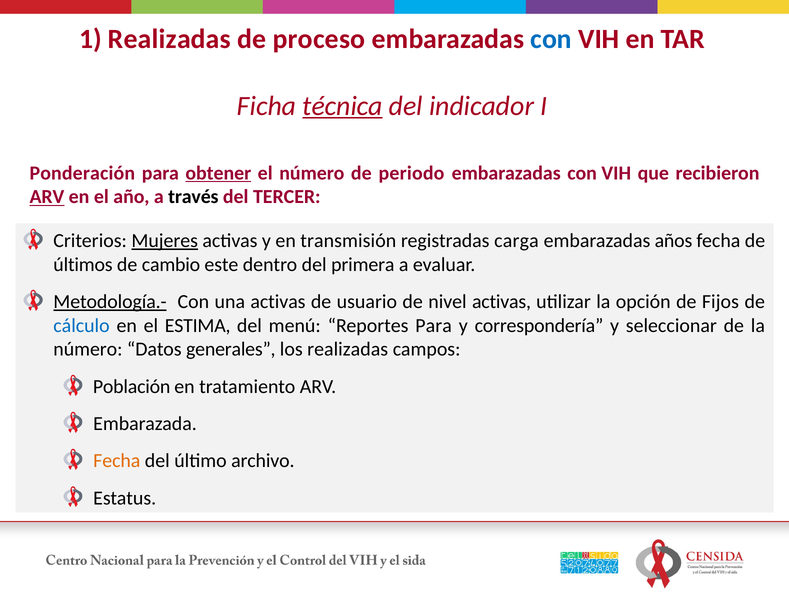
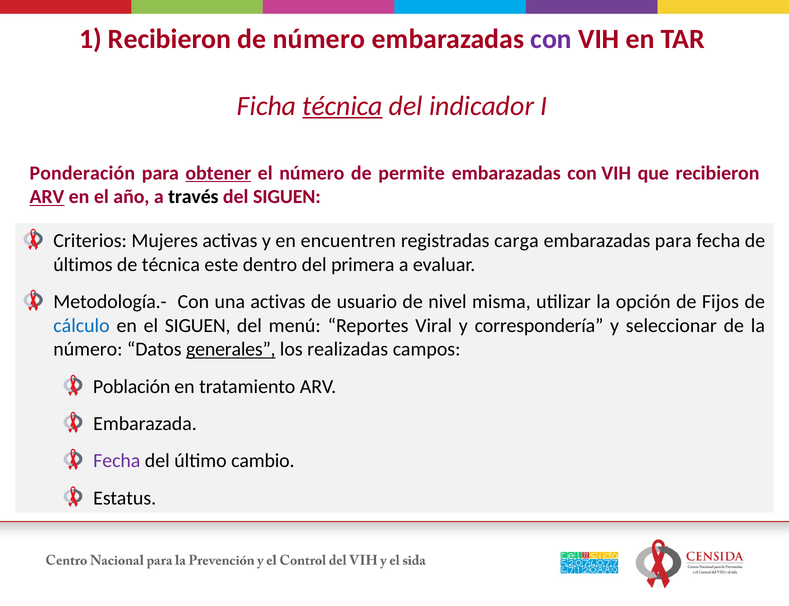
1 Realizadas: Realizadas -> Recibieron
de proceso: proceso -> número
con at (551, 39) colour: blue -> purple
periodo: periodo -> permite
del TERCER: TERCER -> SIGUEN
Mujeres underline: present -> none
transmisión: transmisión -> encuentren
embarazadas años: años -> para
de cambio: cambio -> técnica
Metodología.- underline: present -> none
nivel activas: activas -> misma
el ESTIMA: ESTIMA -> SIGUEN
Reportes Para: Para -> Viral
generales underline: none -> present
Fecha at (117, 461) colour: orange -> purple
archivo: archivo -> cambio
